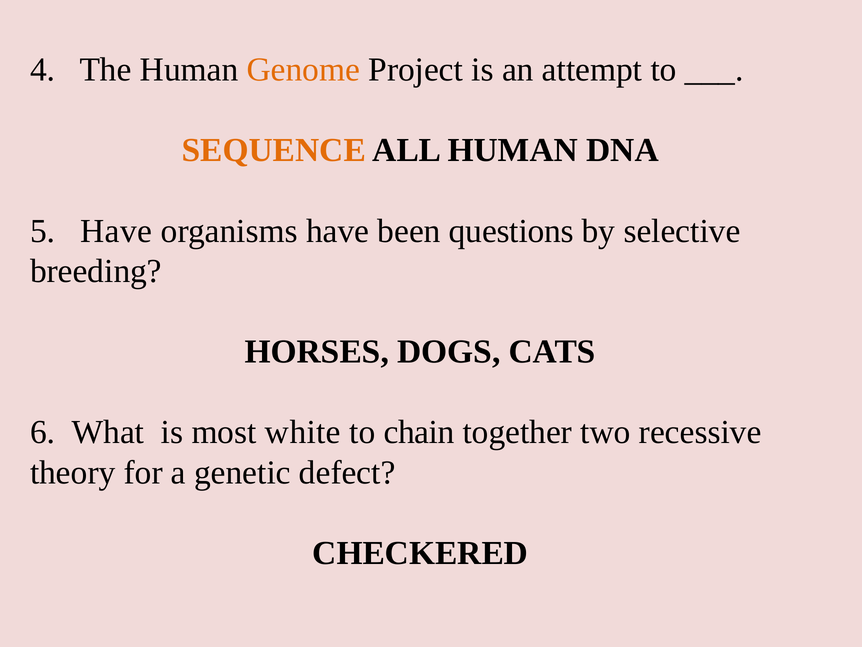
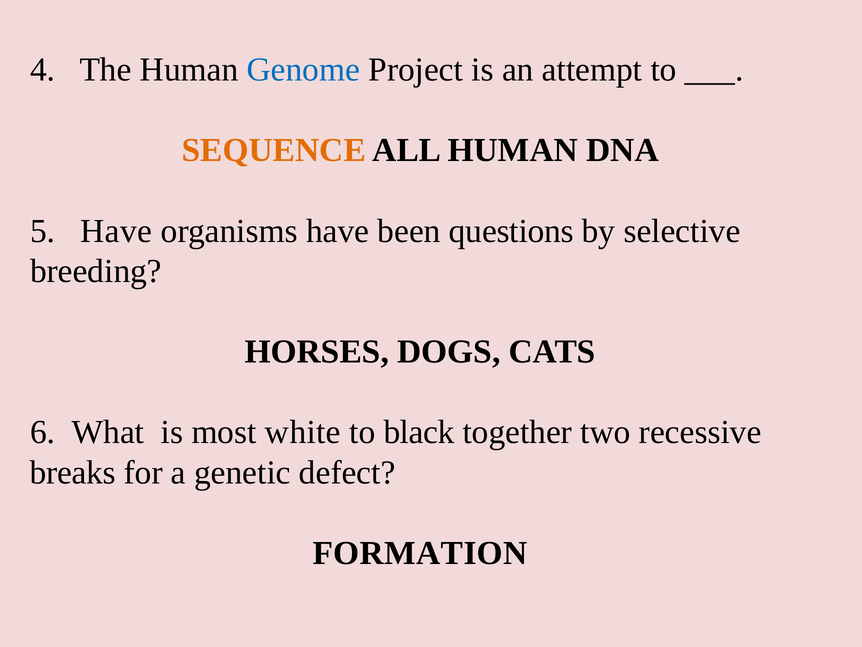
Genome colour: orange -> blue
chain: chain -> black
theory: theory -> breaks
CHECKERED: CHECKERED -> FORMATION
